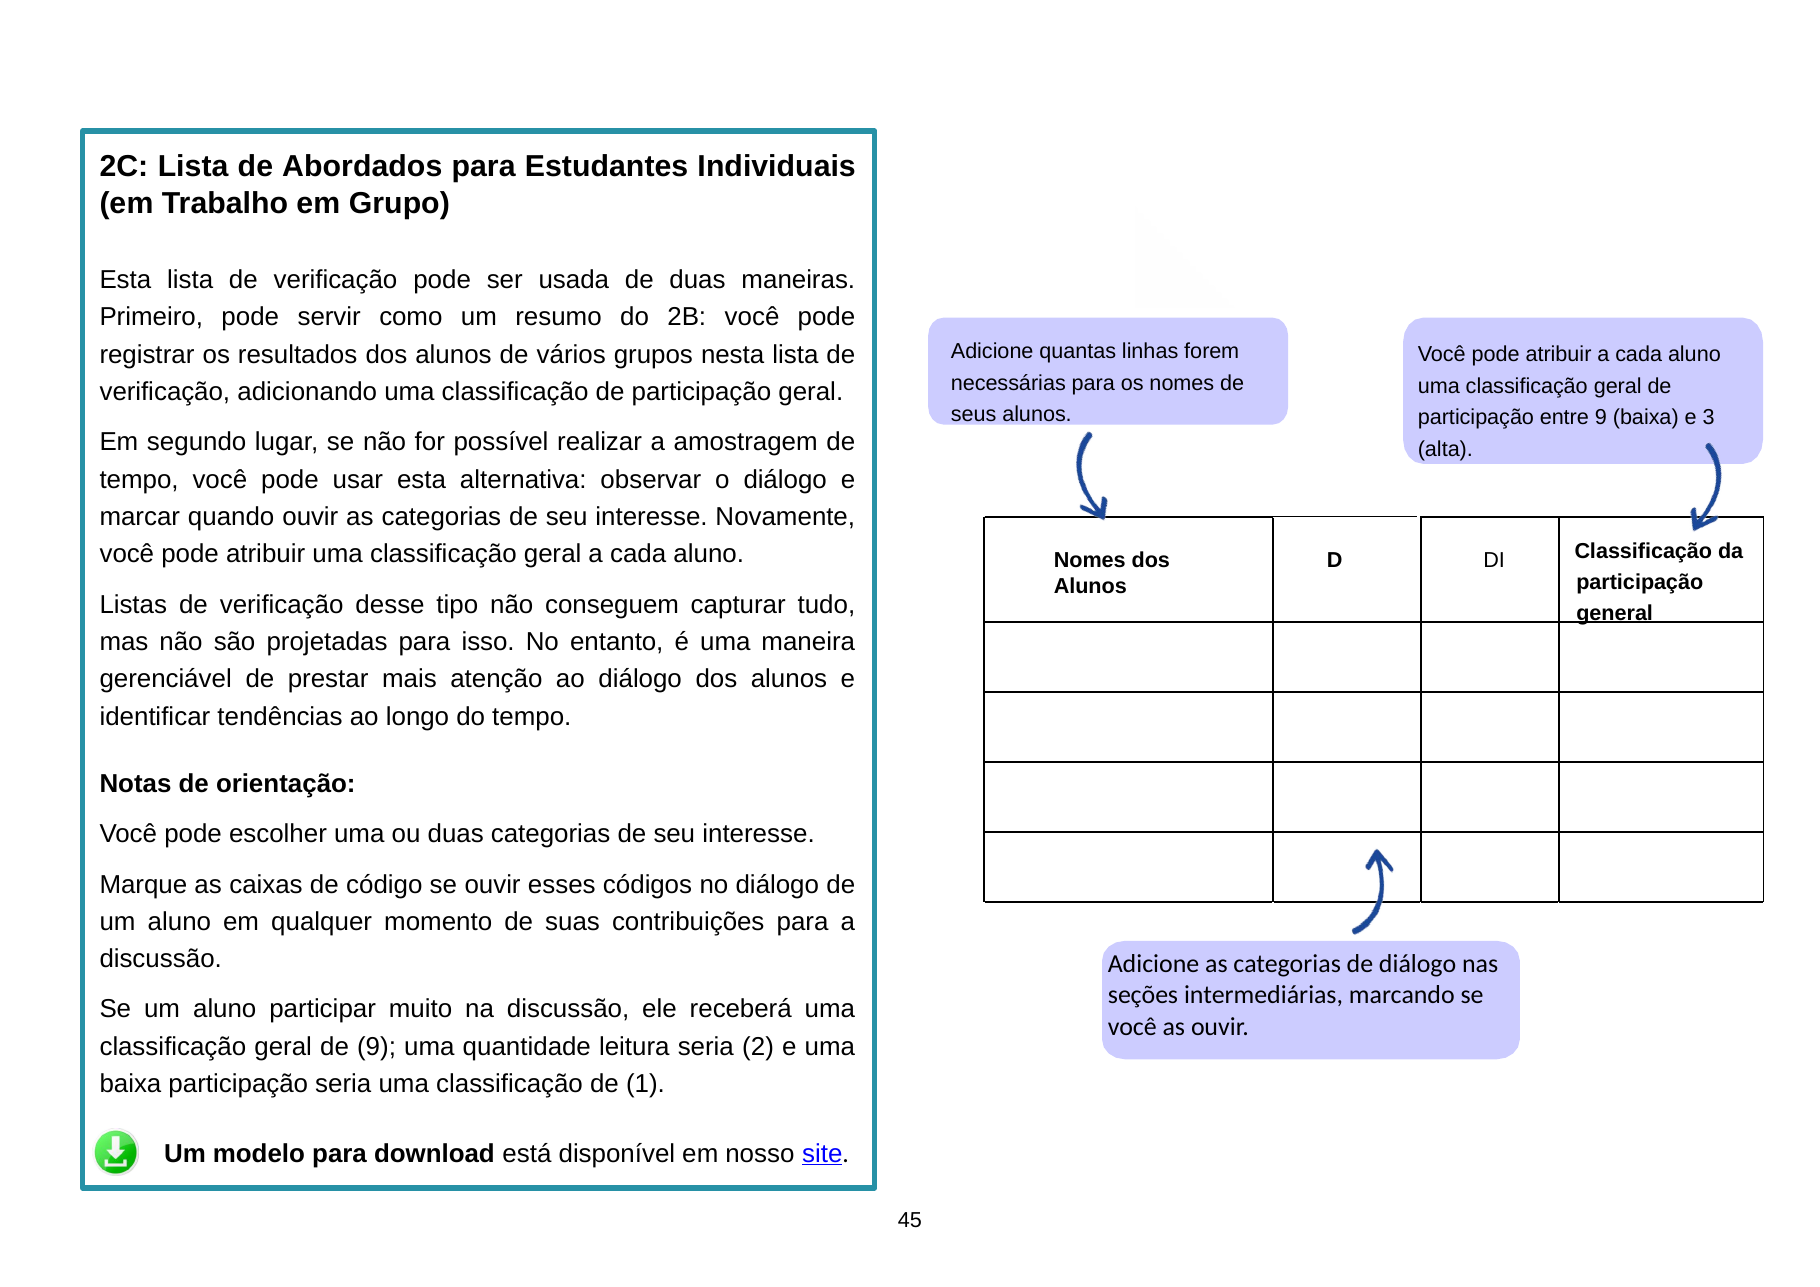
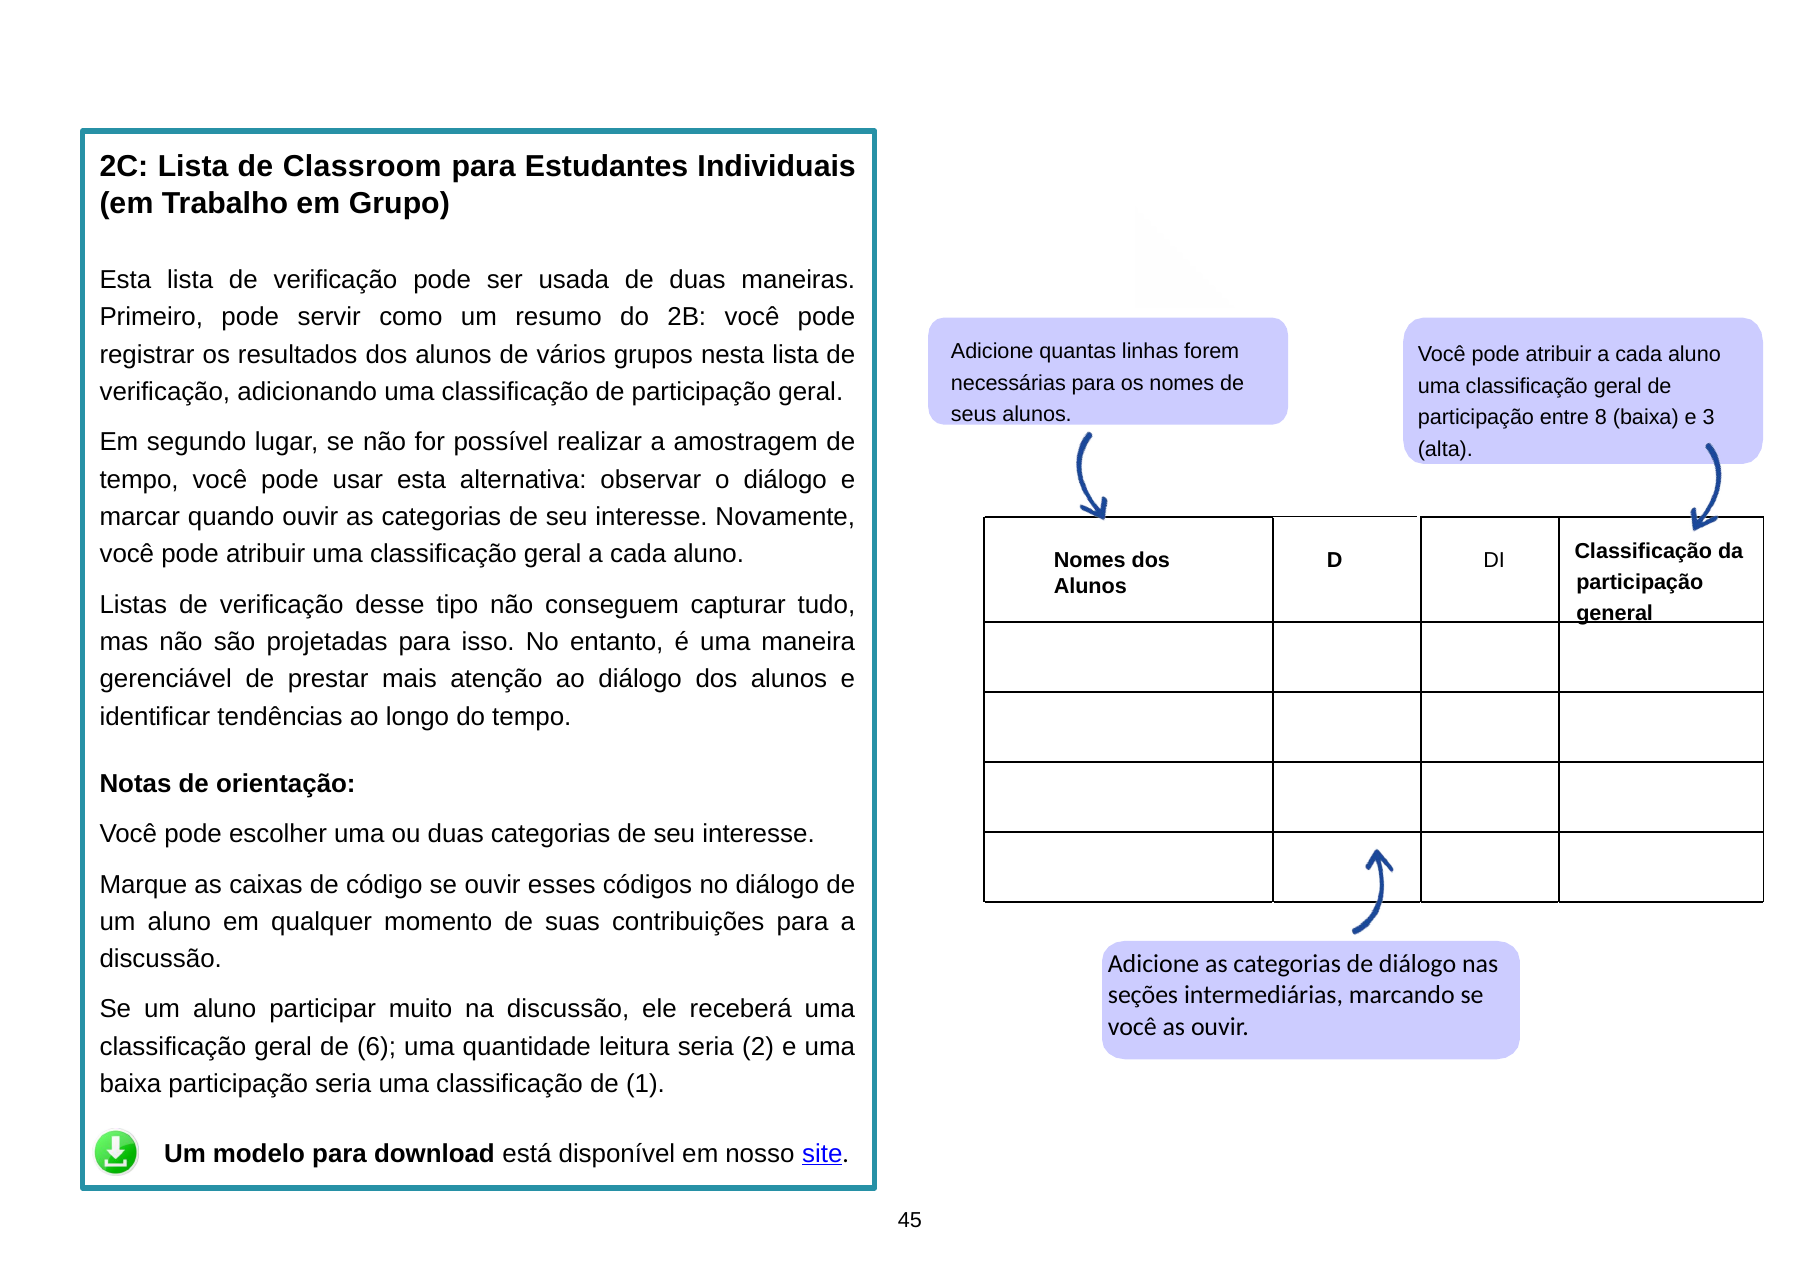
Abordados: Abordados -> Classroom
entre 9: 9 -> 8
de 9: 9 -> 6
